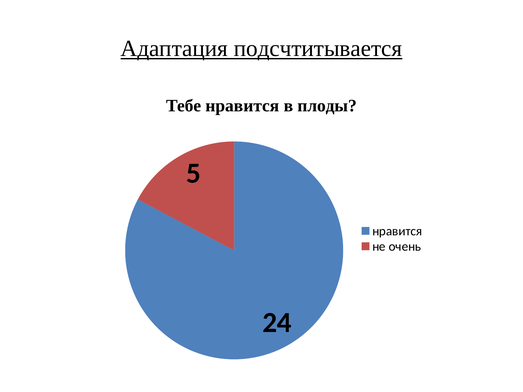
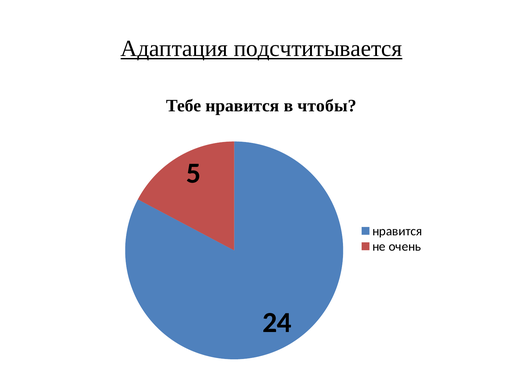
плоды: плоды -> чтобы
